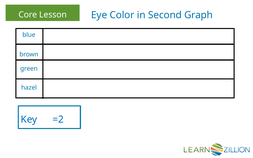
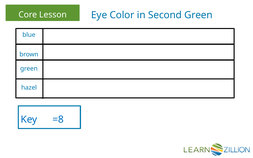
Second Graph: Graph -> Green
=2: =2 -> =8
